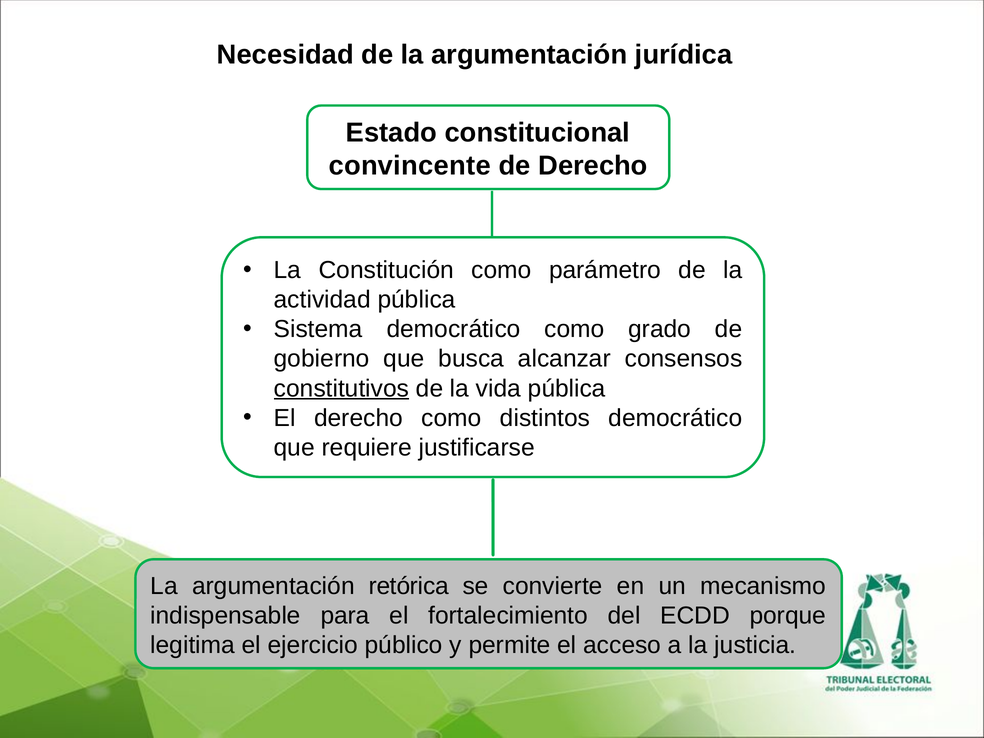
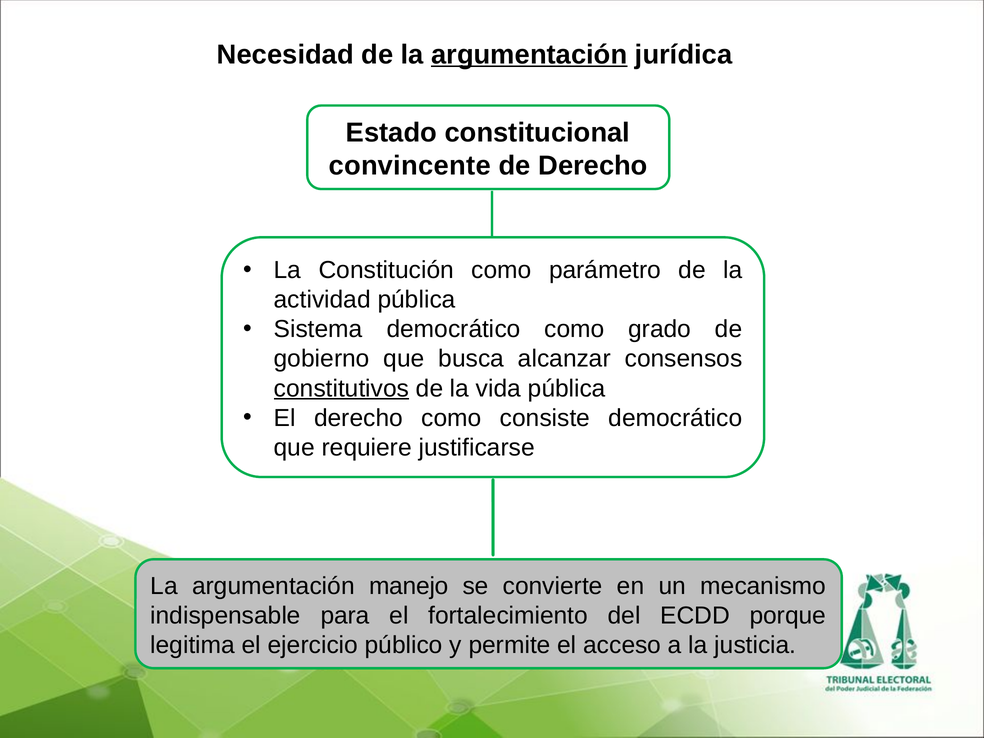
argumentación at (529, 55) underline: none -> present
distintos: distintos -> consiste
retórica: retórica -> manejo
